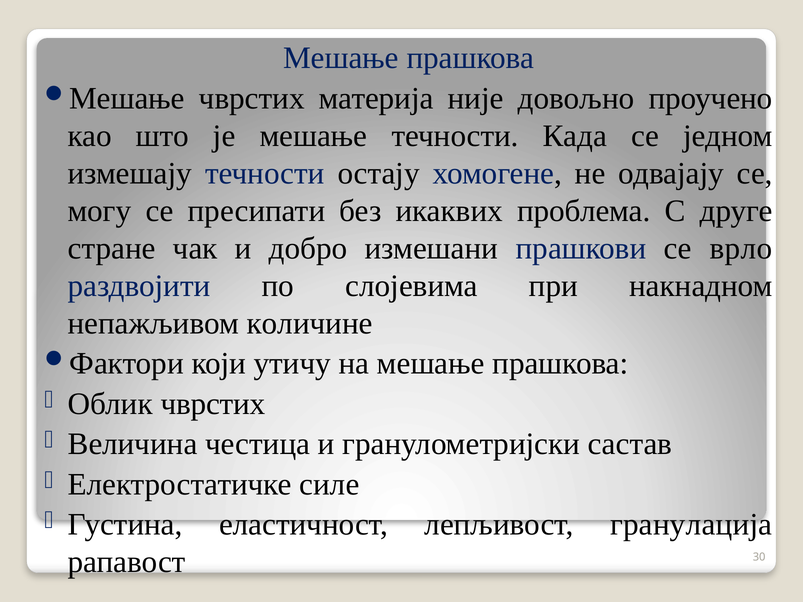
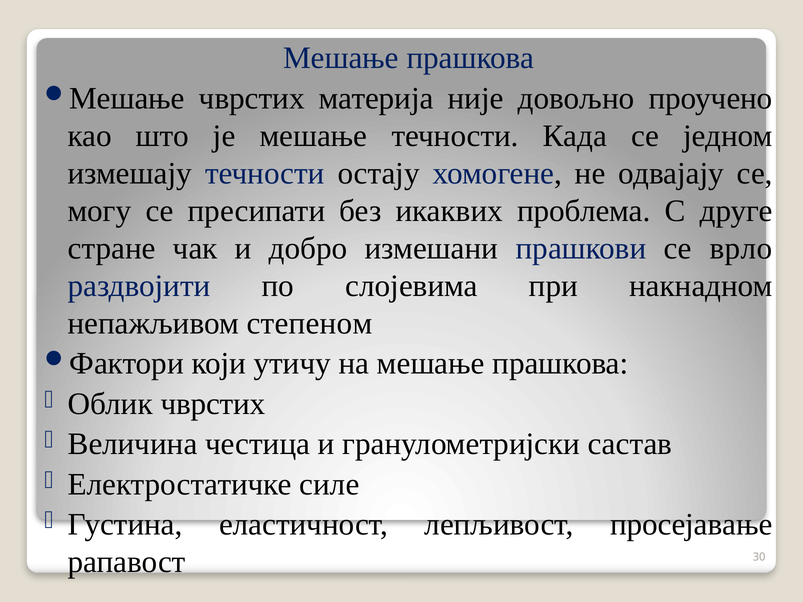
количине: количине -> степеном
гранулација: гранулација -> просејавање
